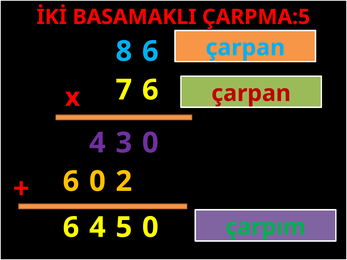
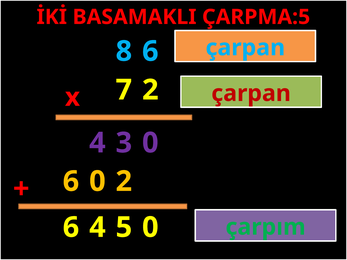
7 6: 6 -> 2
